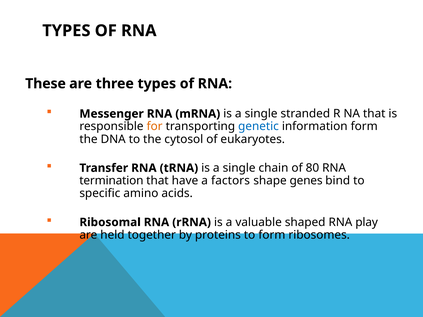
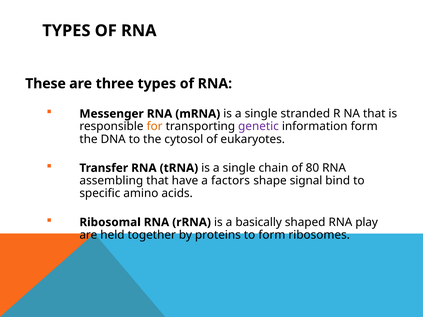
genetic colour: blue -> purple
termination: termination -> assembling
genes: genes -> signal
valuable: valuable -> basically
